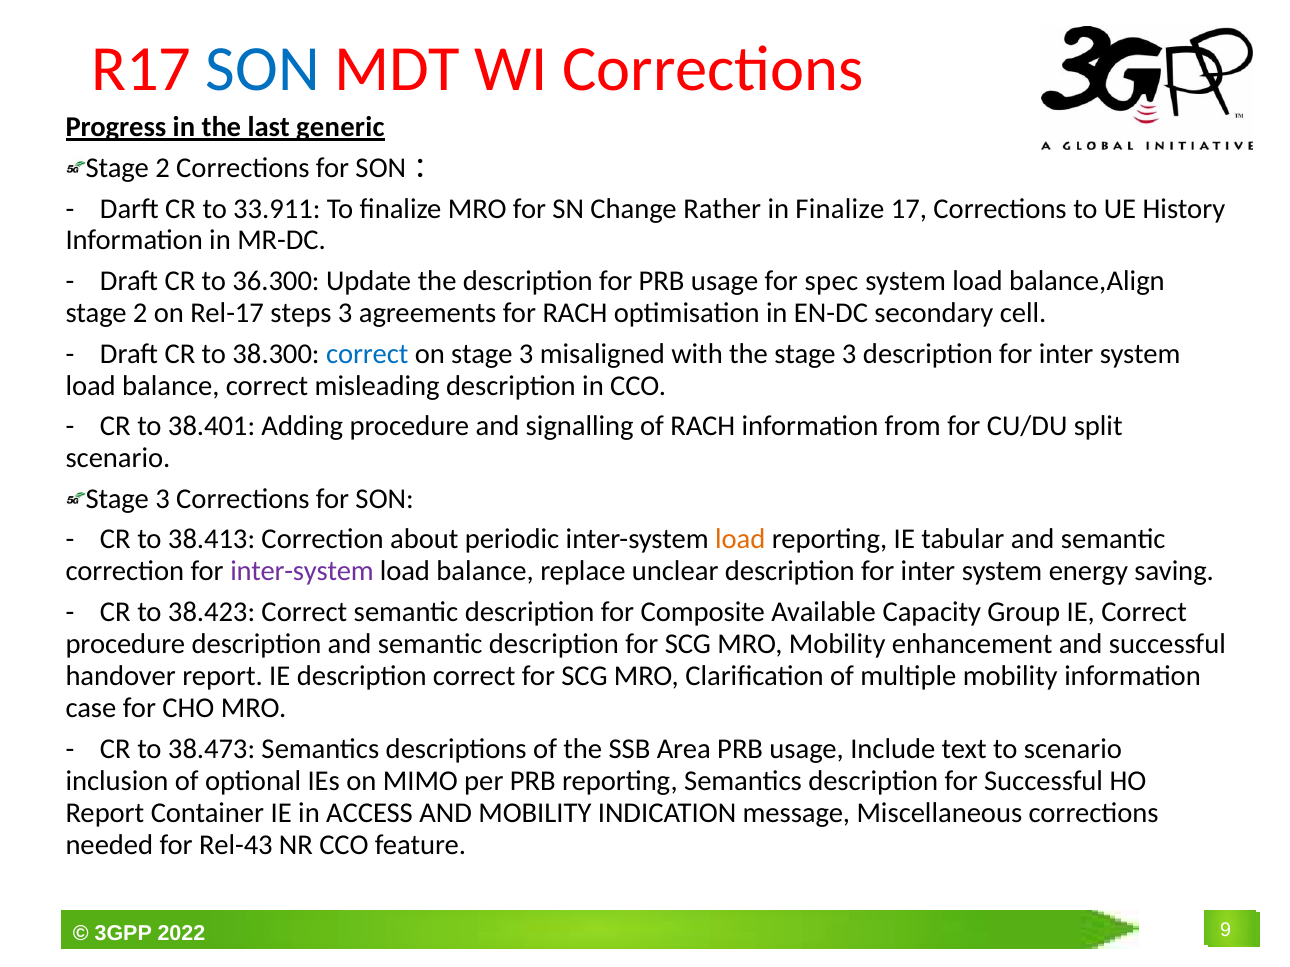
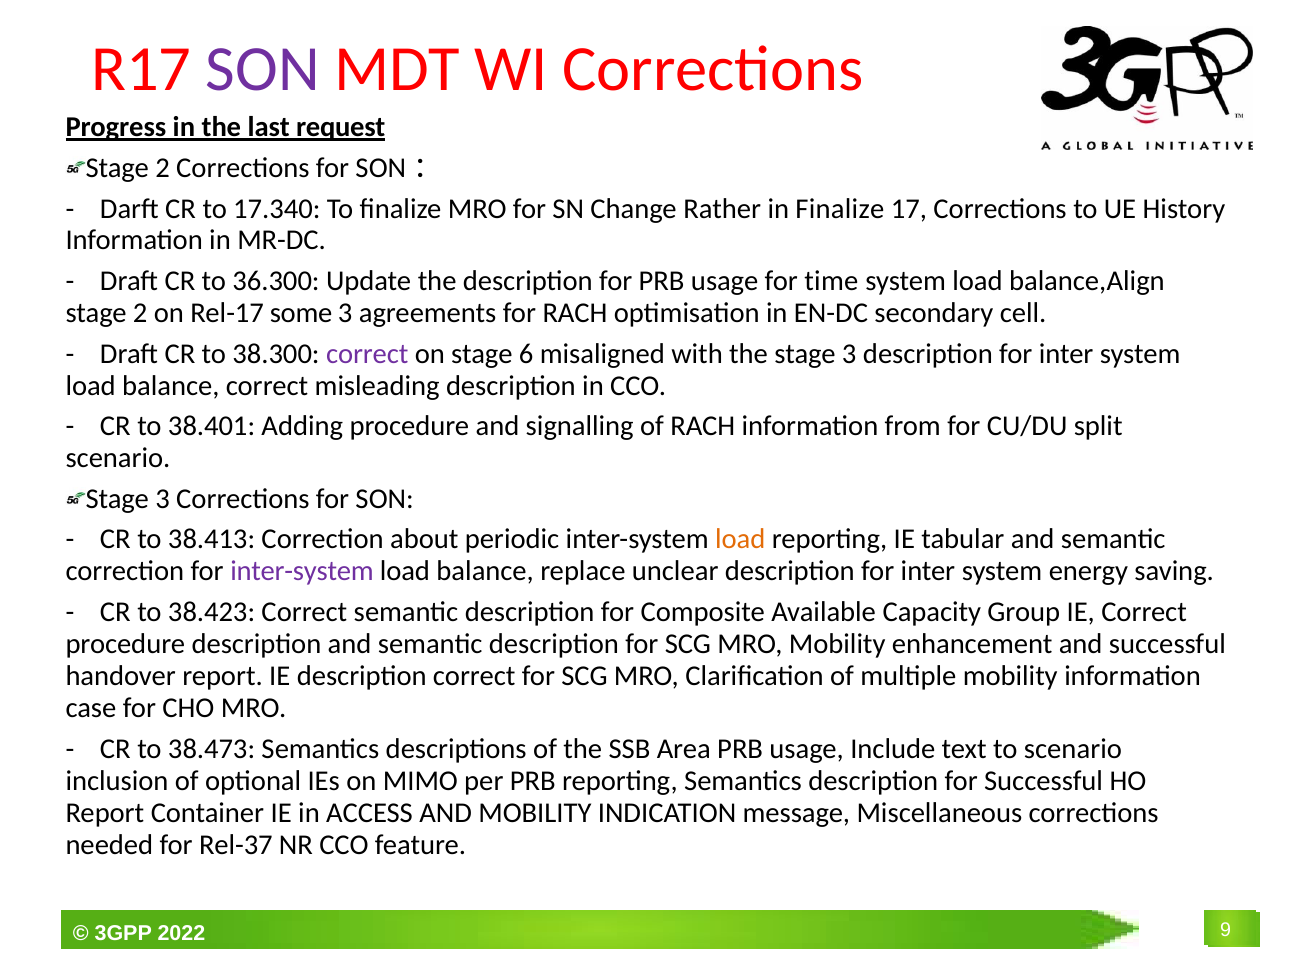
SON at (263, 70) colour: blue -> purple
generic: generic -> request
33.911: 33.911 -> 17.340
spec: spec -> time
steps: steps -> some
correct at (367, 354) colour: blue -> purple
on stage 3: 3 -> 6
Rel-43: Rel-43 -> Rel-37
